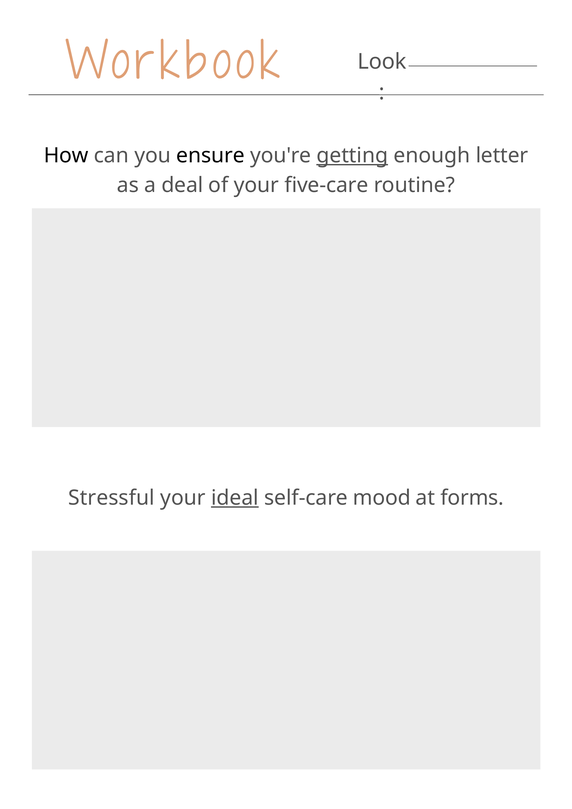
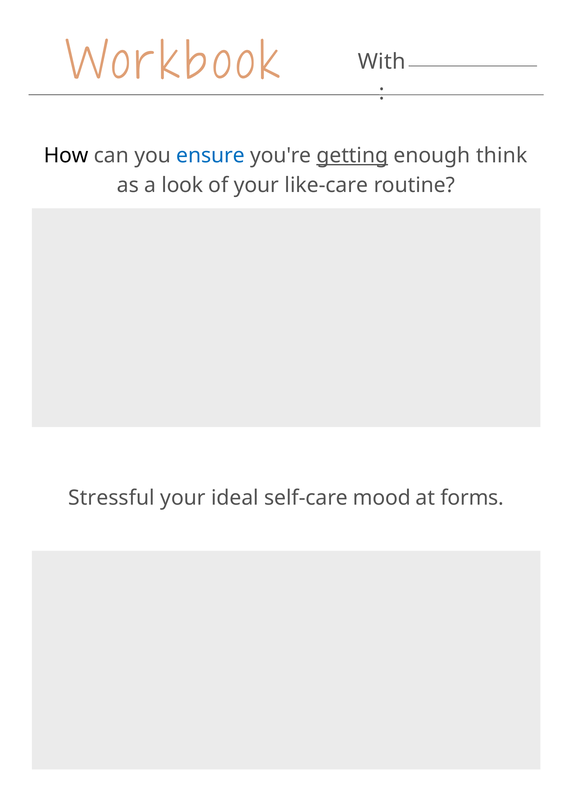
Look: Look -> With
ensure colour: black -> blue
letter: letter -> think
deal: deal -> look
five-care: five-care -> like-care
ideal underline: present -> none
